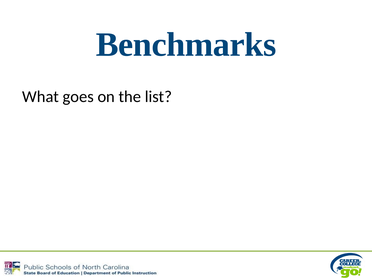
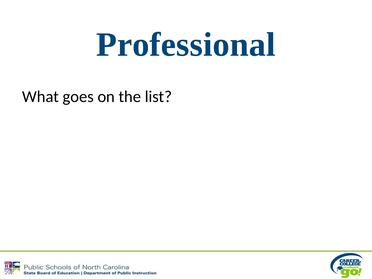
Benchmarks: Benchmarks -> Professional
